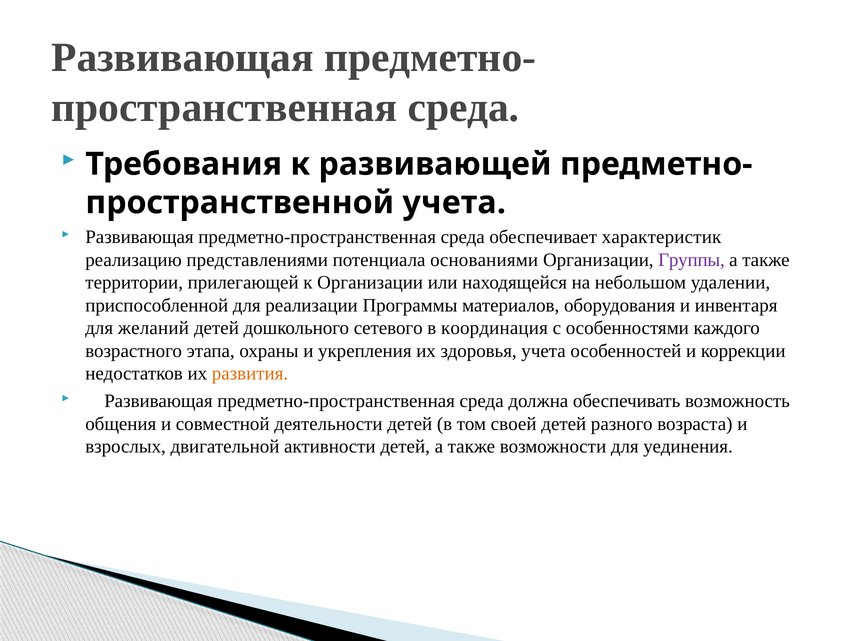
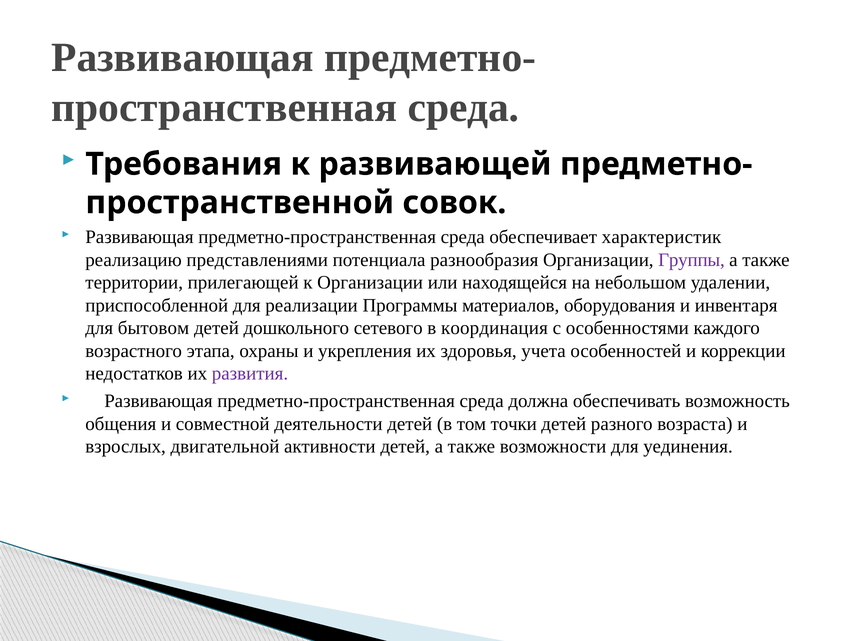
учета at (454, 203): учета -> совок
основаниями: основаниями -> разнообразия
желаний: желаний -> бытовом
развития colour: orange -> purple
своей: своей -> точки
